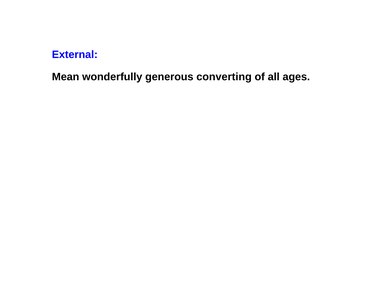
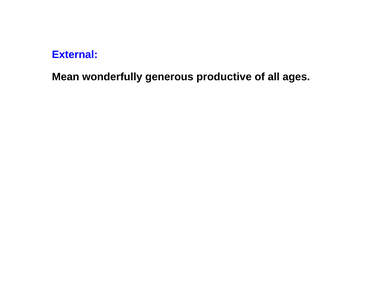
converting: converting -> productive
